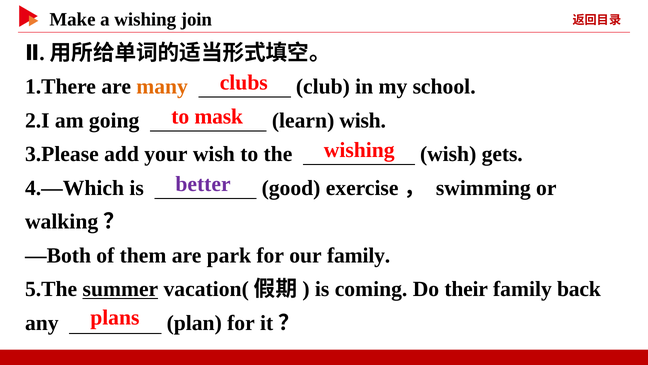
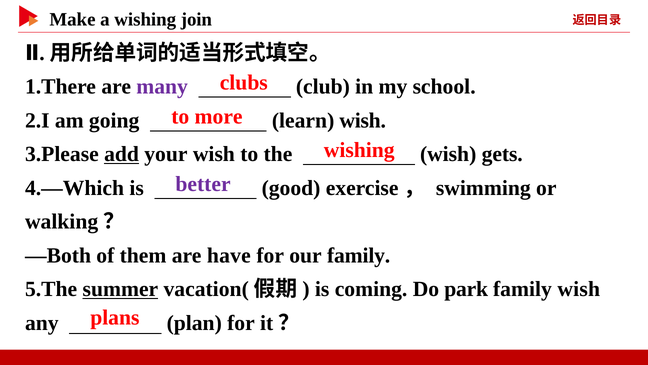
many colour: orange -> purple
mask: mask -> more
add underline: none -> present
park: park -> have
their: their -> park
family back: back -> wish
